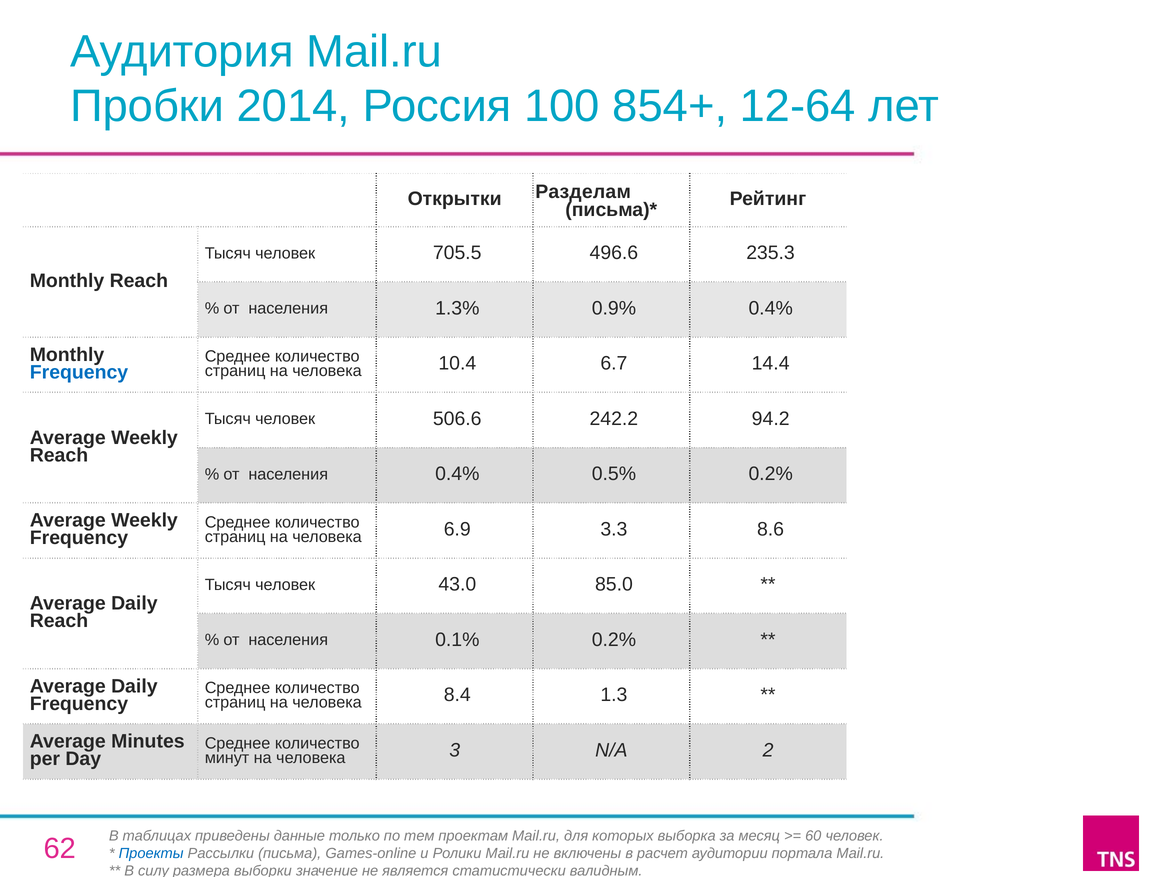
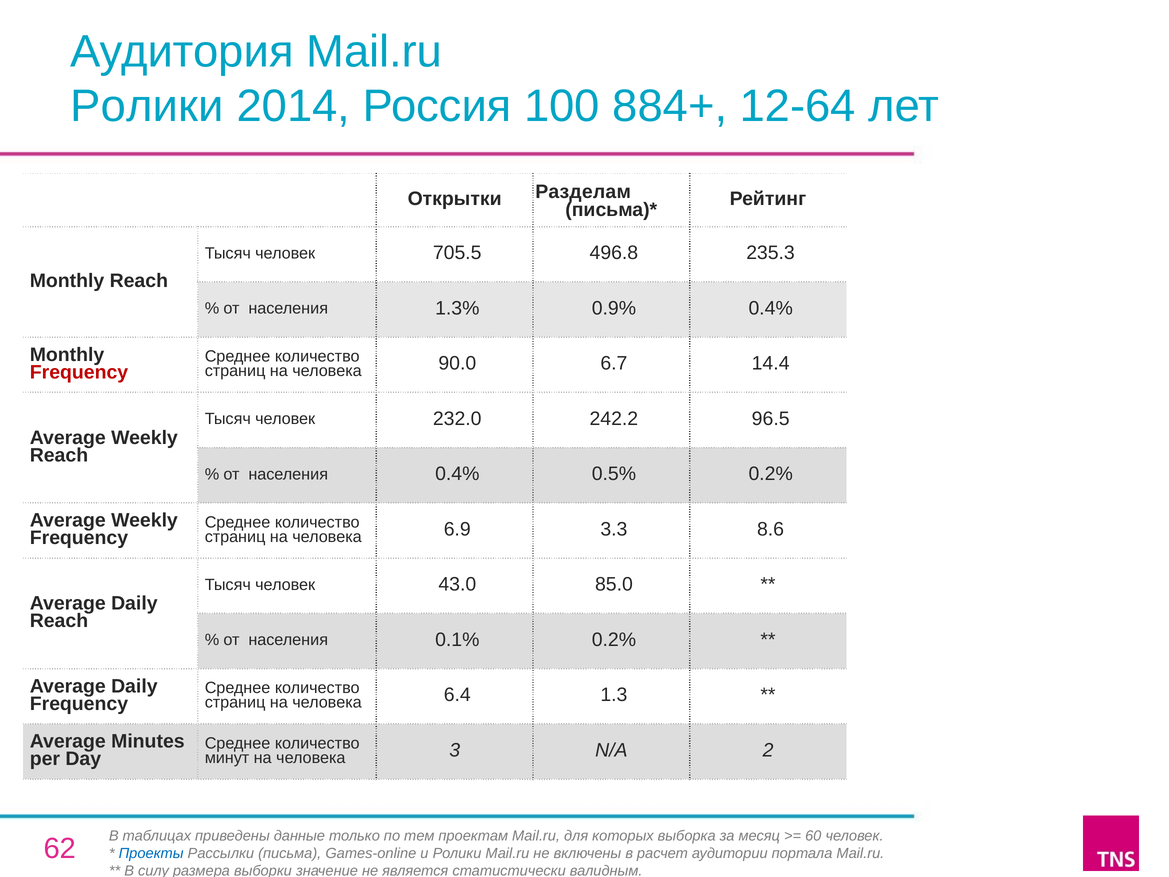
Пробки at (147, 106): Пробки -> Ролики
854+: 854+ -> 884+
496.6: 496.6 -> 496.8
Frequency at (79, 372) colour: blue -> red
10.4: 10.4 -> 90.0
506.6: 506.6 -> 232.0
94.2: 94.2 -> 96.5
8.4: 8.4 -> 6.4
